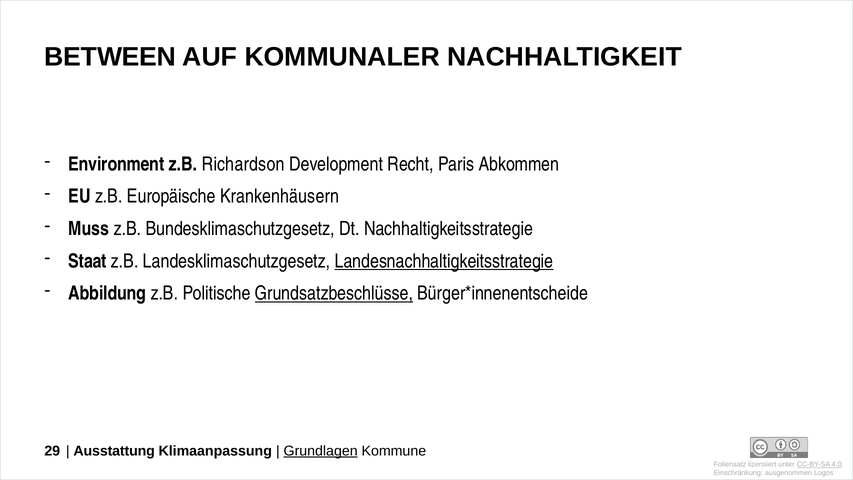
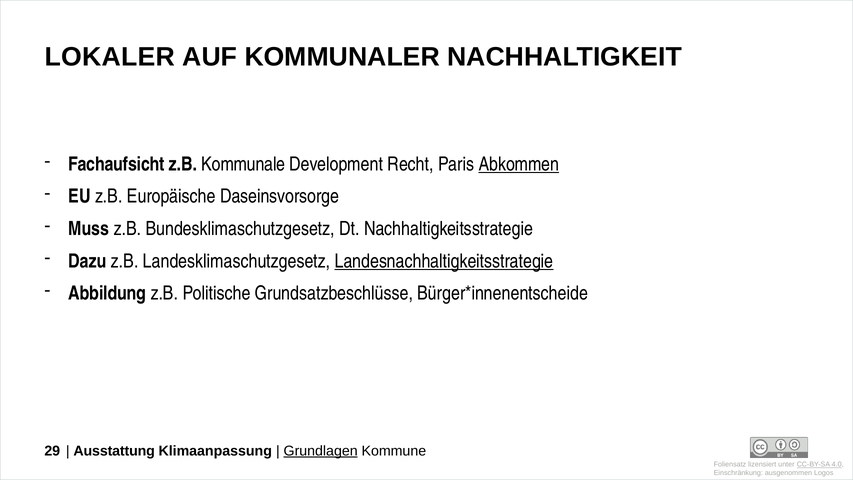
BETWEEN: BETWEEN -> LOKALER
Environment: Environment -> Fachaufsicht
Richardson: Richardson -> Kommunale
Abkommen underline: none -> present
Krankenhäusern: Krankenhäusern -> Daseinsvorsorge
Staat: Staat -> Dazu
Grundsatzbeschlüsse underline: present -> none
